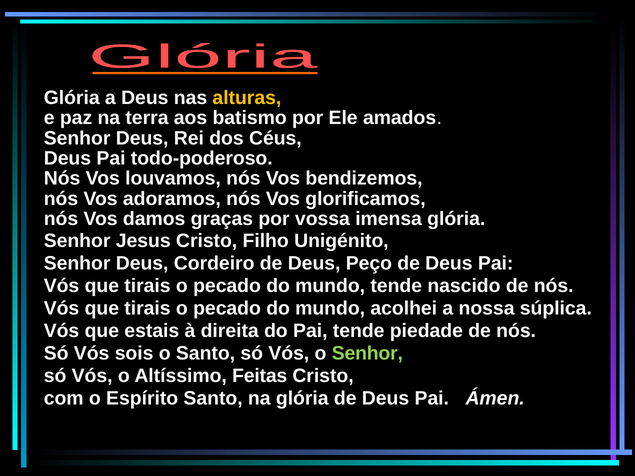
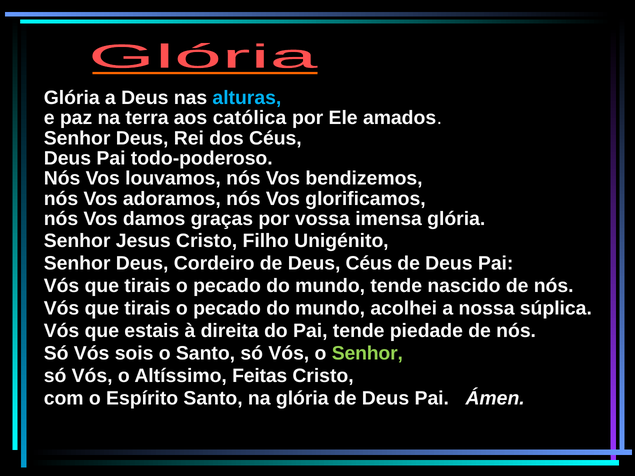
alturas colour: yellow -> light blue
batismo: batismo -> católica
Deus Peço: Peço -> Céus
